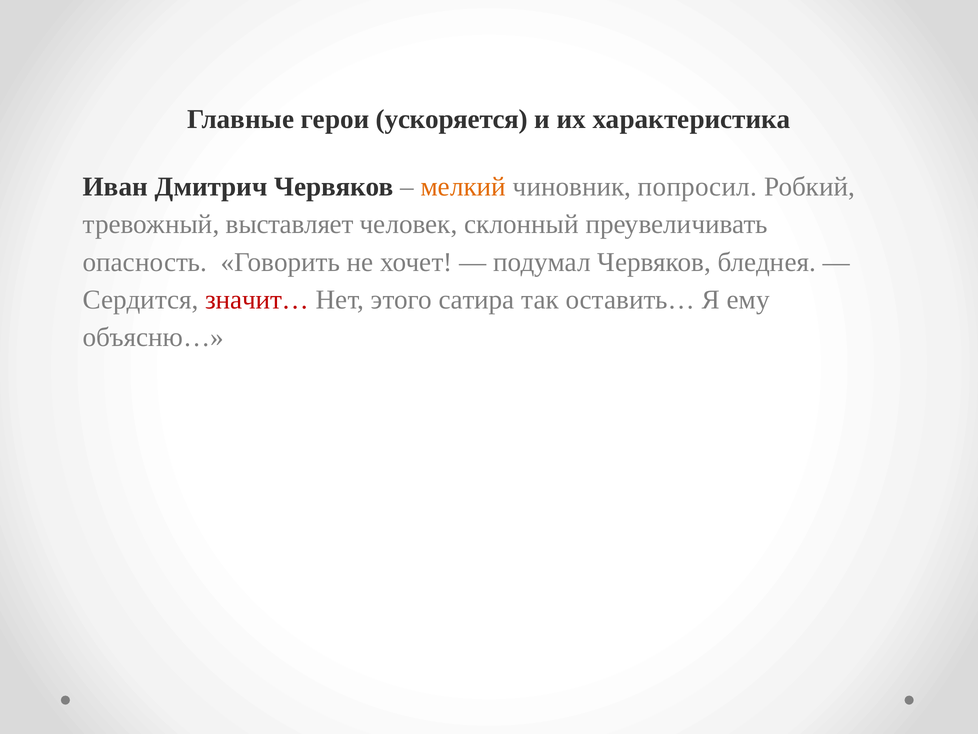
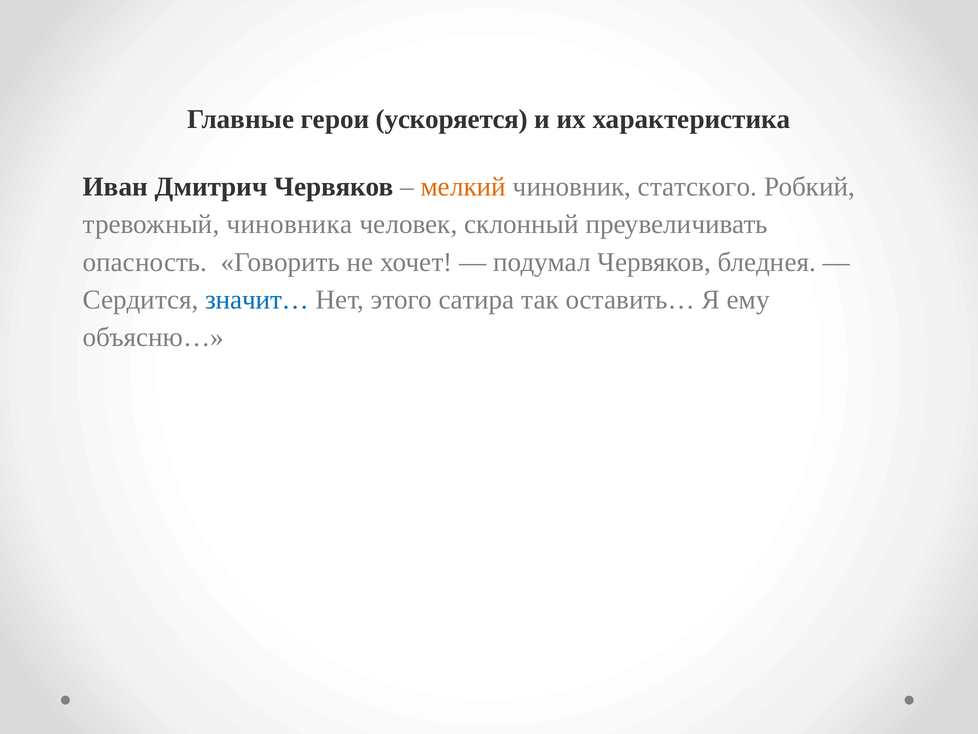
попросил: попросил -> статского
выставляет: выставляет -> чиновника
значит… colour: red -> blue
